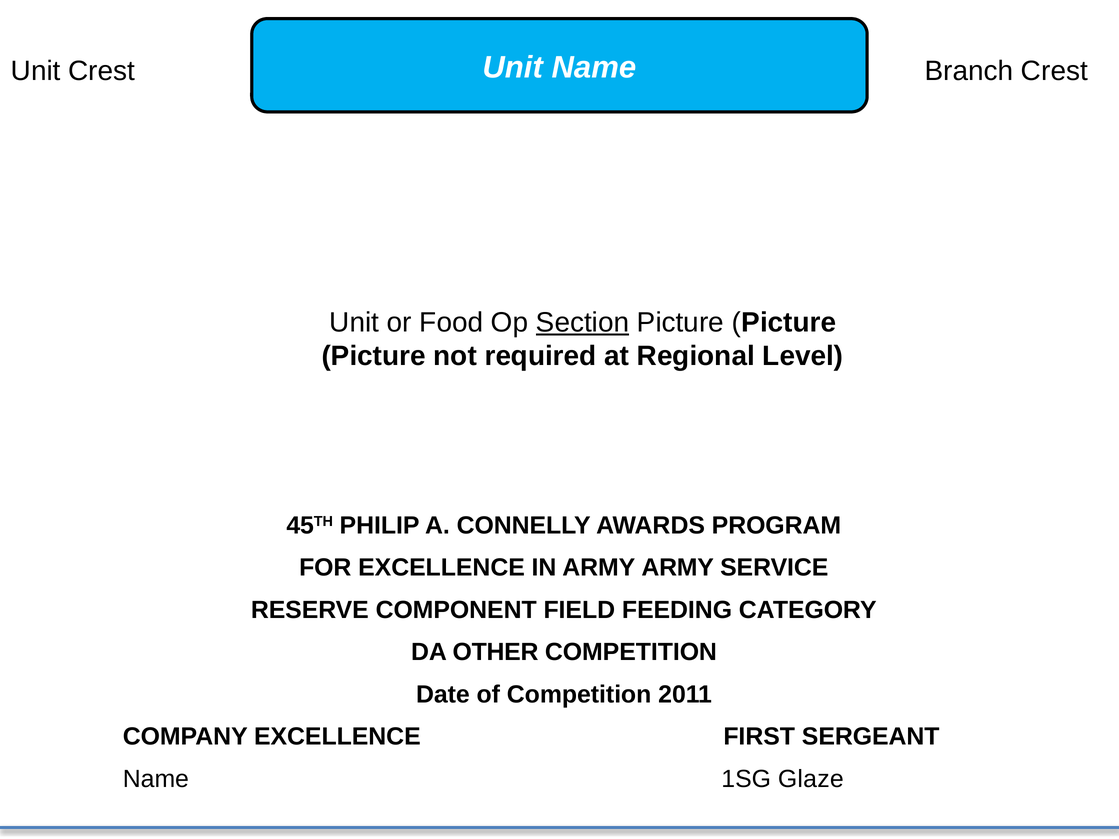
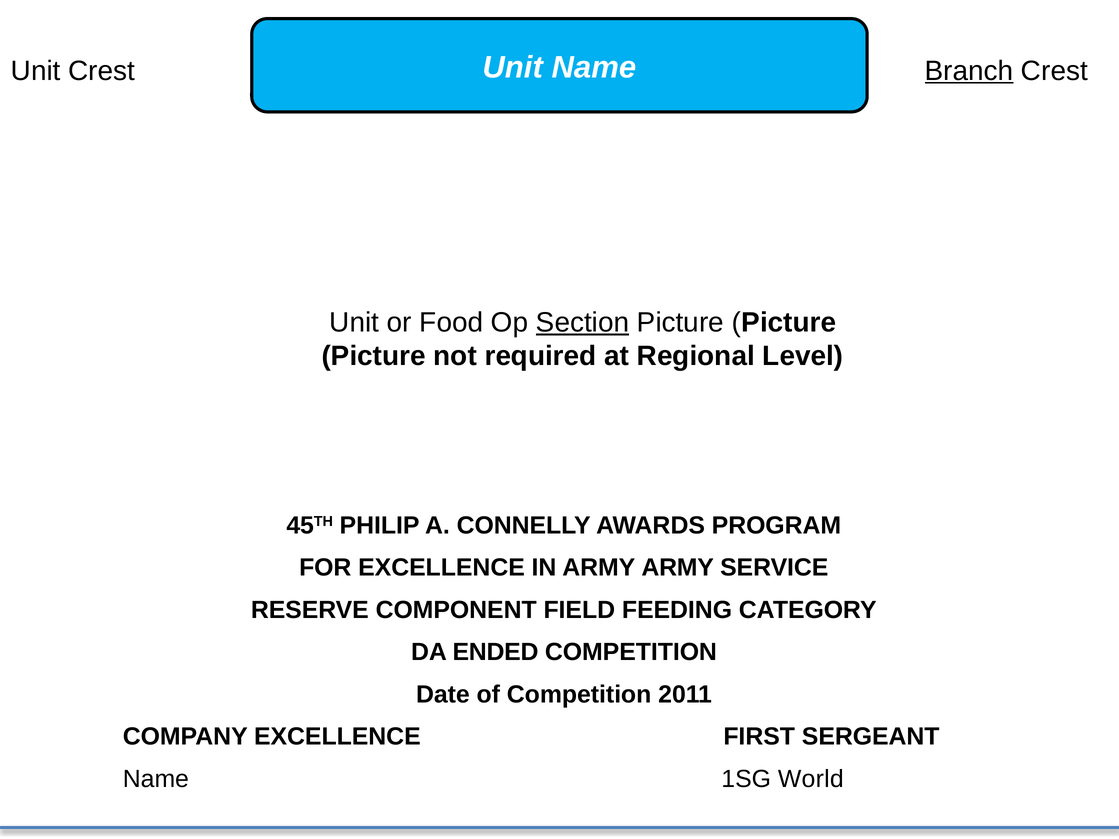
Branch underline: none -> present
OTHER: OTHER -> ENDED
Glaze: Glaze -> World
